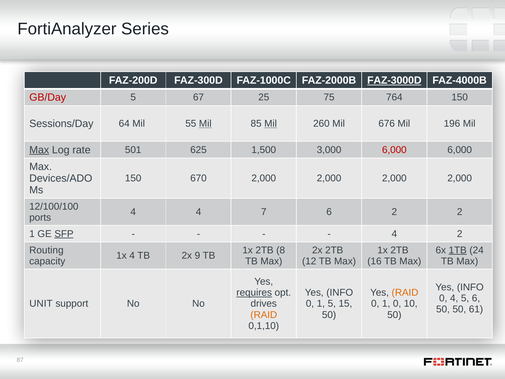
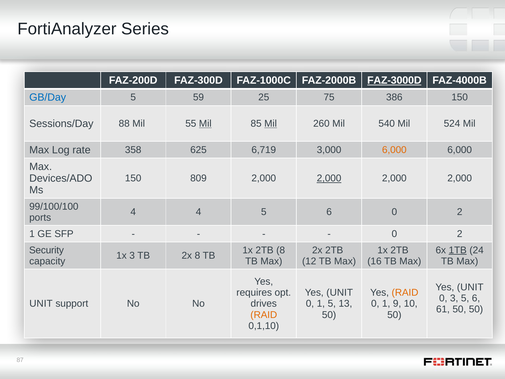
GB/Day colour: red -> blue
67: 67 -> 59
764: 764 -> 386
64: 64 -> 88
676: 676 -> 540
196: 196 -> 524
Max at (39, 150) underline: present -> none
501: 501 -> 358
1,500: 1,500 -> 6,719
6,000 at (394, 150) colour: red -> orange
670: 670 -> 809
2,000 at (329, 178) underline: none -> present
12/100/100: 12/100/100 -> 99/100/100
4 7: 7 -> 5
6 2: 2 -> 0
SFP underline: present -> none
4 at (394, 234): 4 -> 0
Routing: Routing -> Security
1x 4: 4 -> 3
2x 9: 9 -> 8
INFO at (470, 287): INFO -> UNIT
requires underline: present -> none
INFO at (340, 293): INFO -> UNIT
0 4: 4 -> 3
15: 15 -> 13
1 0: 0 -> 9
50 at (443, 309): 50 -> 61
50 61: 61 -> 50
